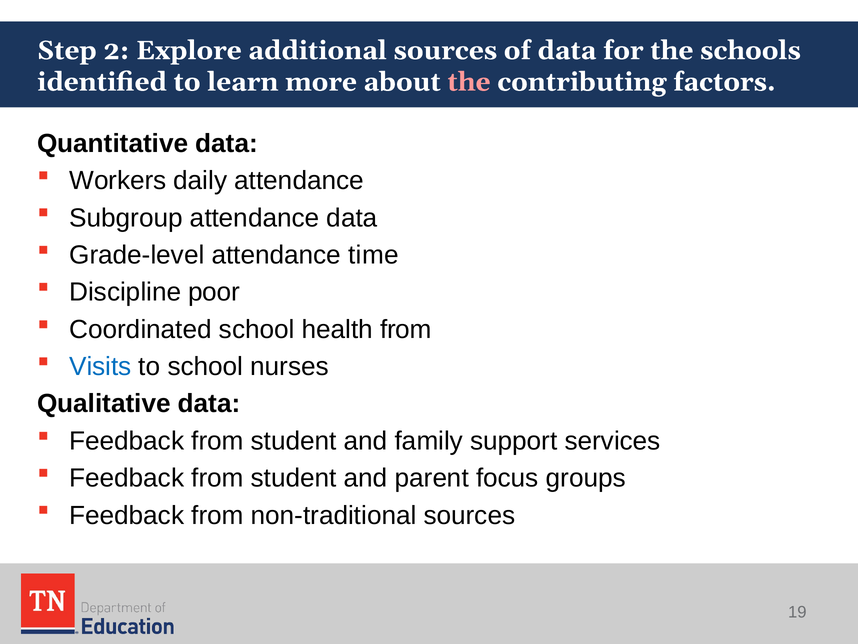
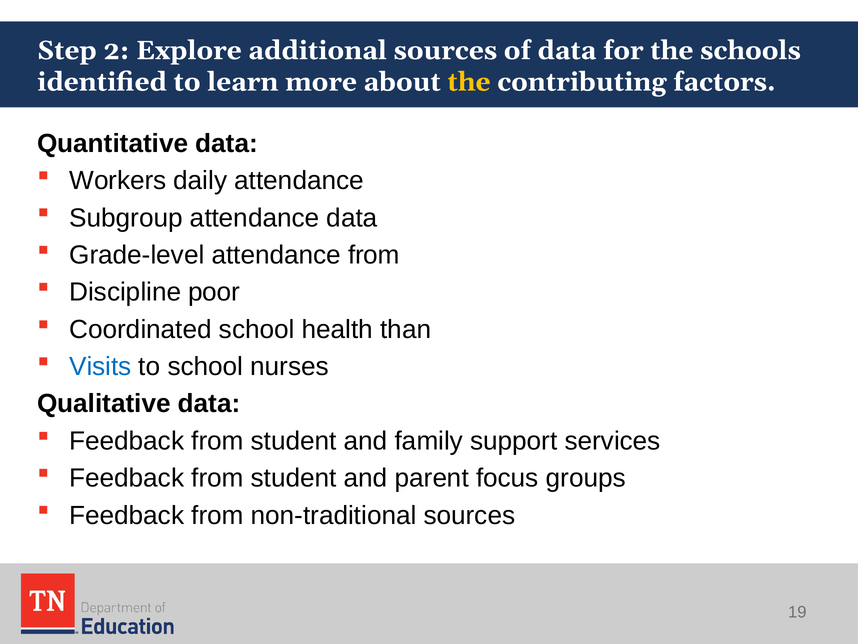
the at (469, 82) colour: pink -> yellow
attendance time: time -> from
health from: from -> than
